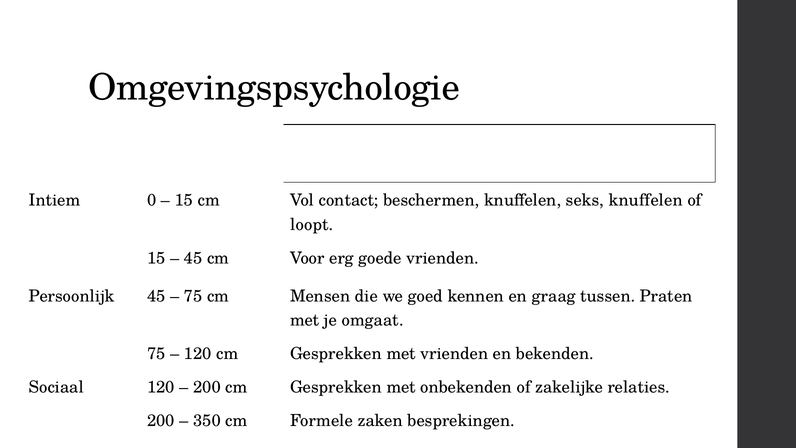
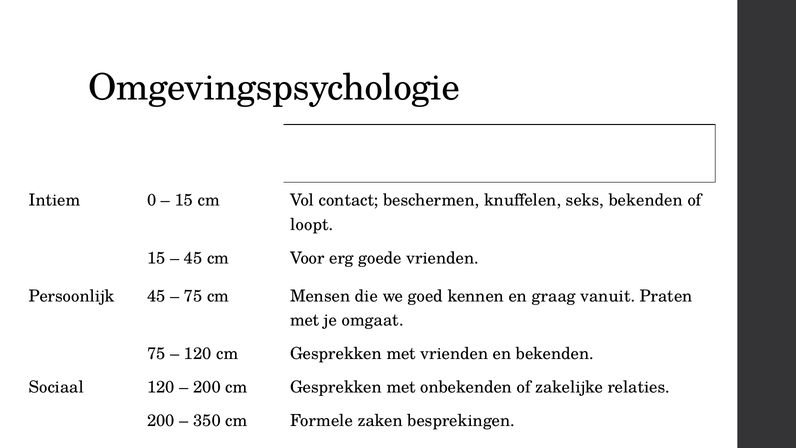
seks knuffelen: knuffelen -> bekenden
tussen: tussen -> vanuit
